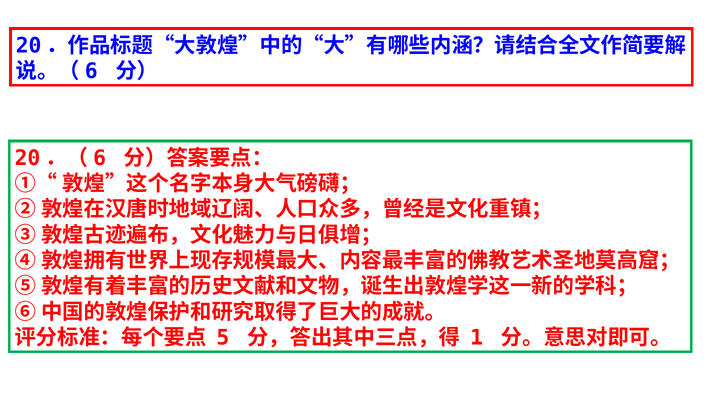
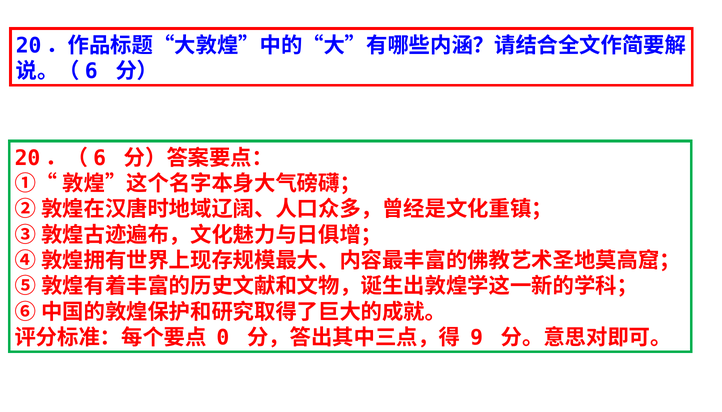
5: 5 -> 0
1: 1 -> 9
